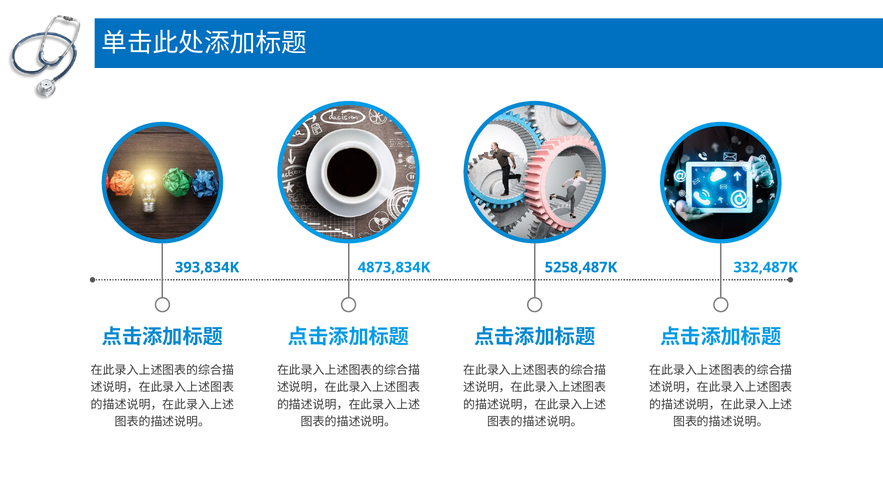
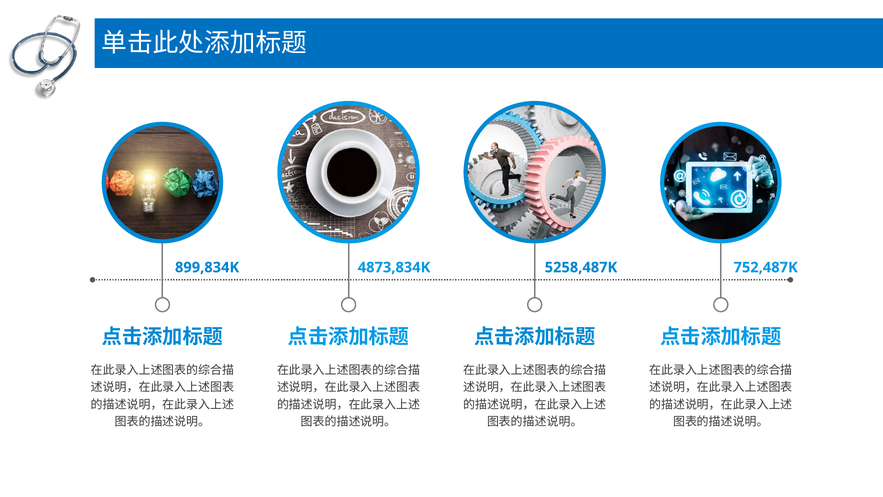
393,834K: 393,834K -> 899,834K
332,487K: 332,487K -> 752,487K
